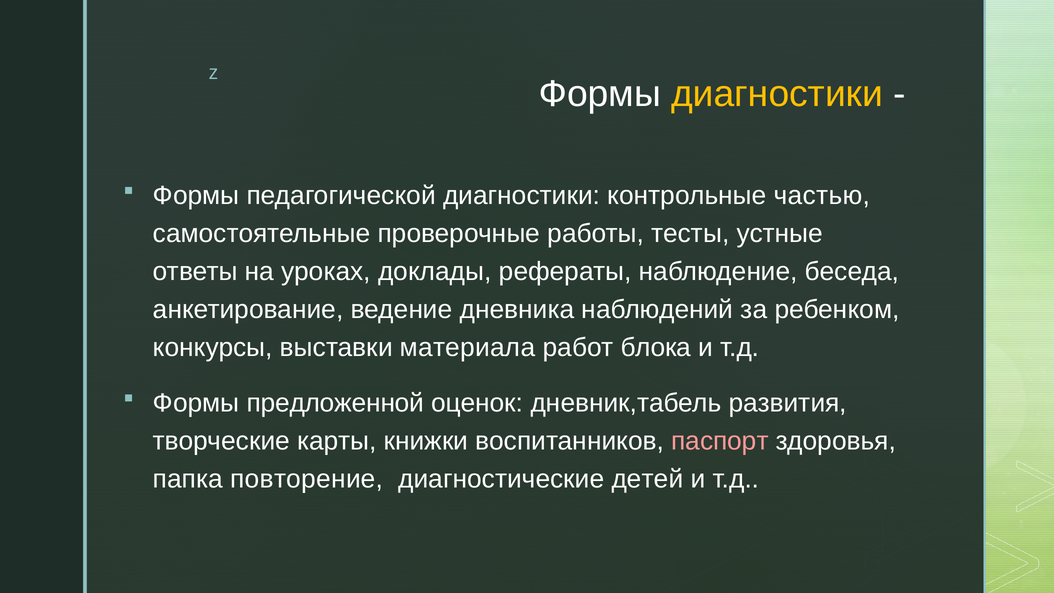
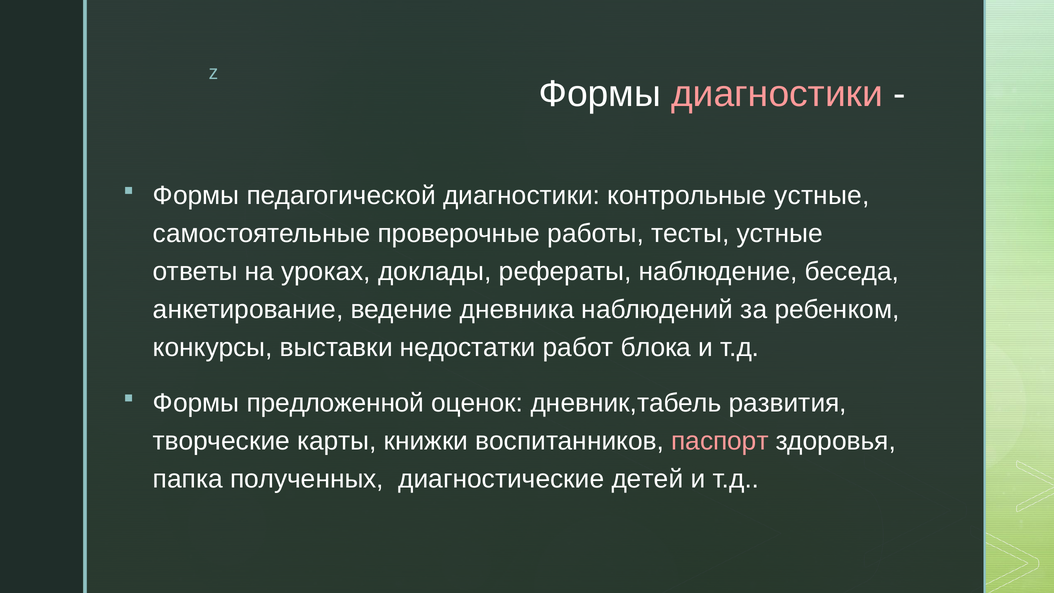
диагностики at (777, 94) colour: yellow -> pink
контрольные частью: частью -> устные
материала: материала -> недостатки
повторение: повторение -> полученных
